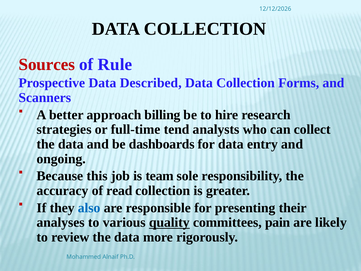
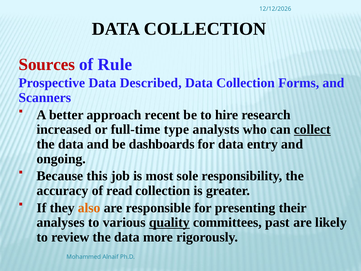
billing: billing -> recent
strategies: strategies -> increased
tend: tend -> type
collect underline: none -> present
team: team -> most
also colour: blue -> orange
pain: pain -> past
